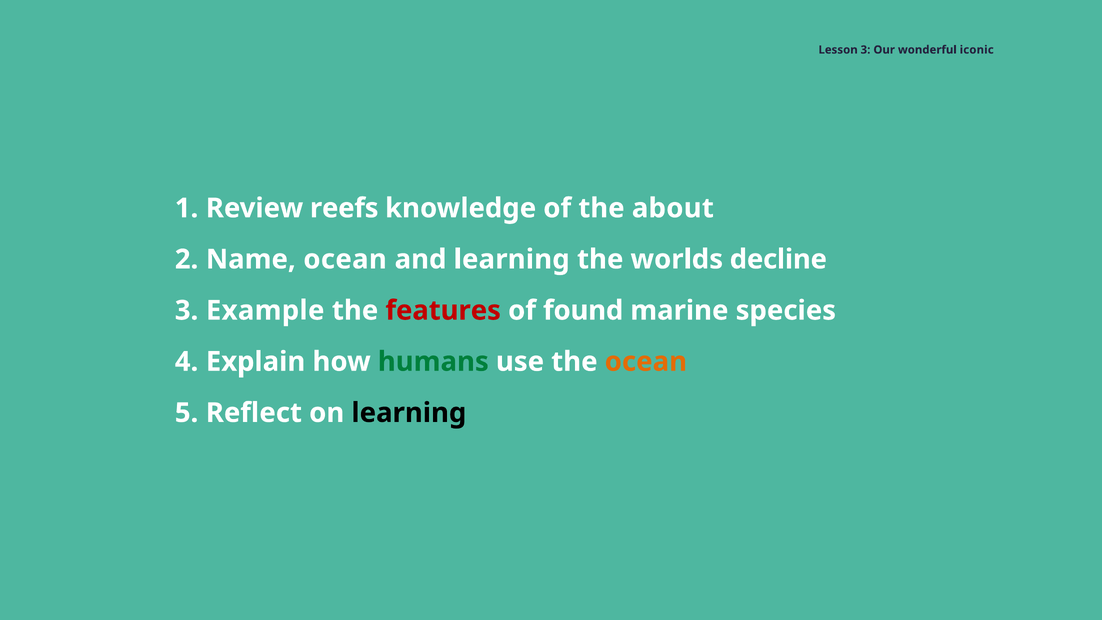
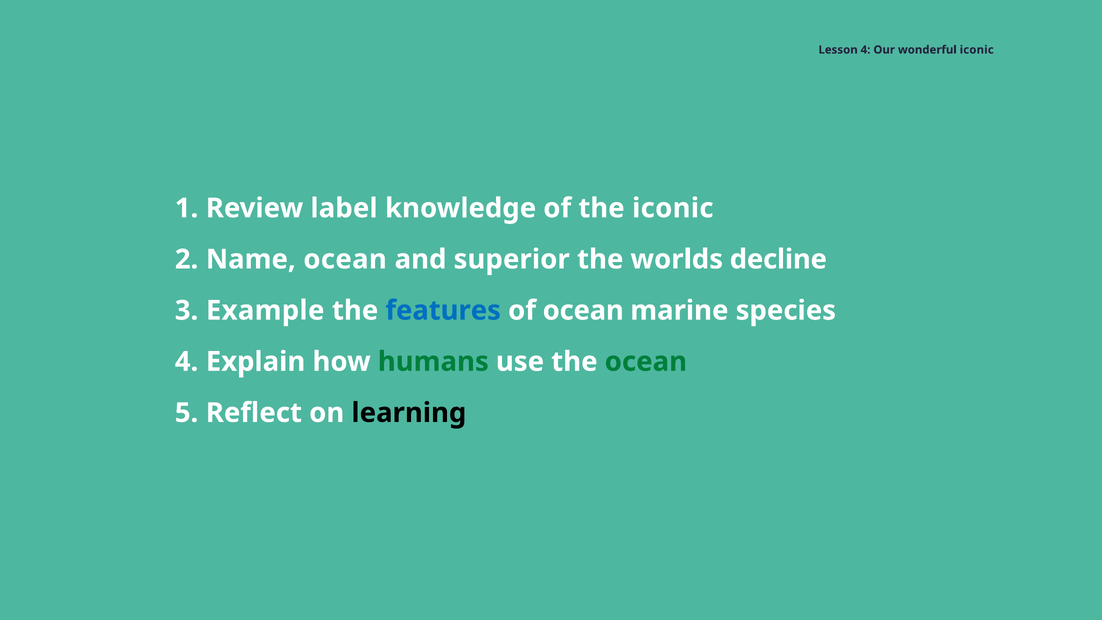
Lesson 3: 3 -> 4
reefs: reefs -> label
the about: about -> iconic
and learning: learning -> superior
features colour: red -> blue
of found: found -> ocean
ocean at (646, 362) colour: orange -> green
